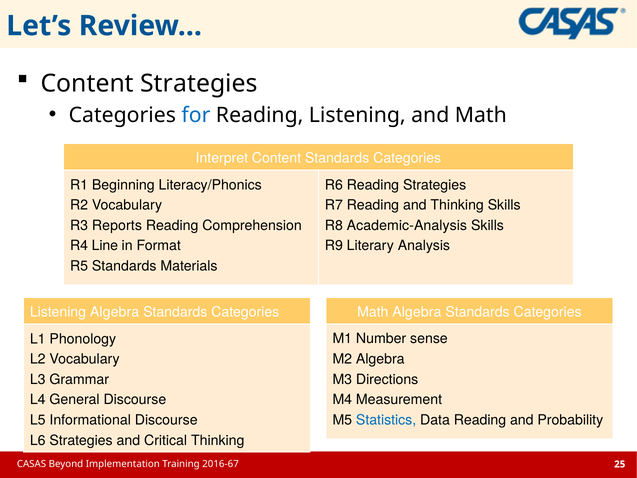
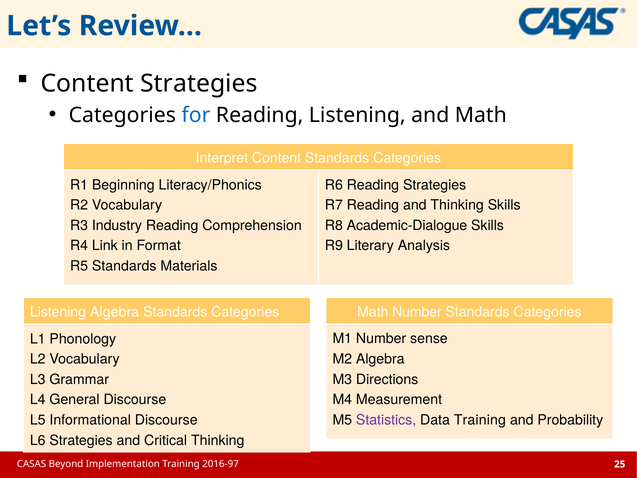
Reports: Reports -> Industry
Academic-Analysis: Academic-Analysis -> Academic-Dialogue
Line: Line -> Link
Math Algebra: Algebra -> Number
Statistics colour: blue -> purple
Data Reading: Reading -> Training
2016-67: 2016-67 -> 2016-97
